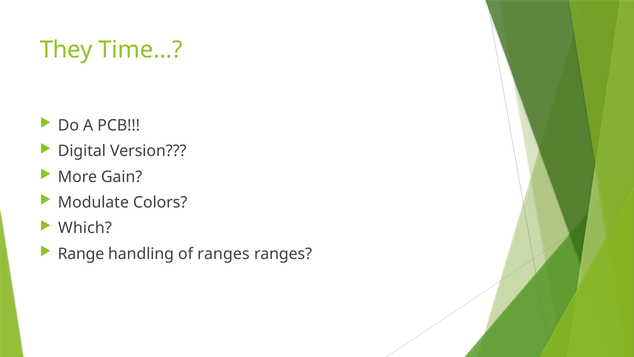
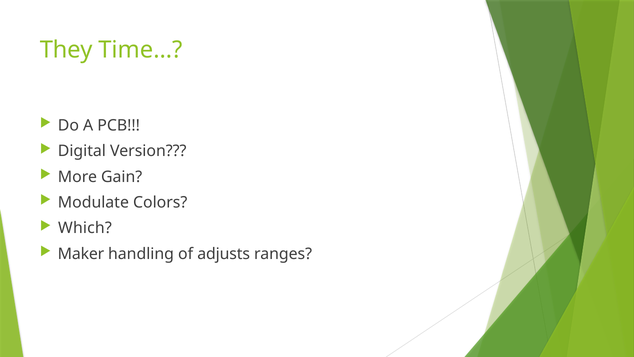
Range: Range -> Maker
of ranges: ranges -> adjusts
